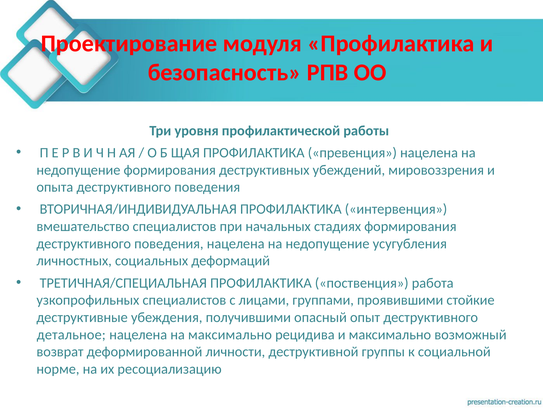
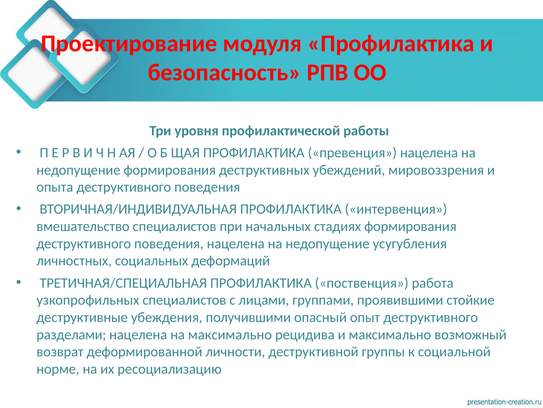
детальное: детальное -> разделами
